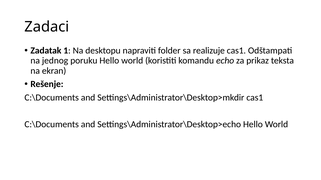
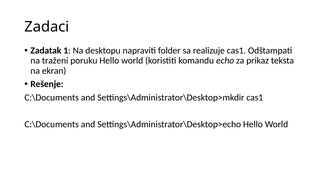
jednog: jednog -> traženi
